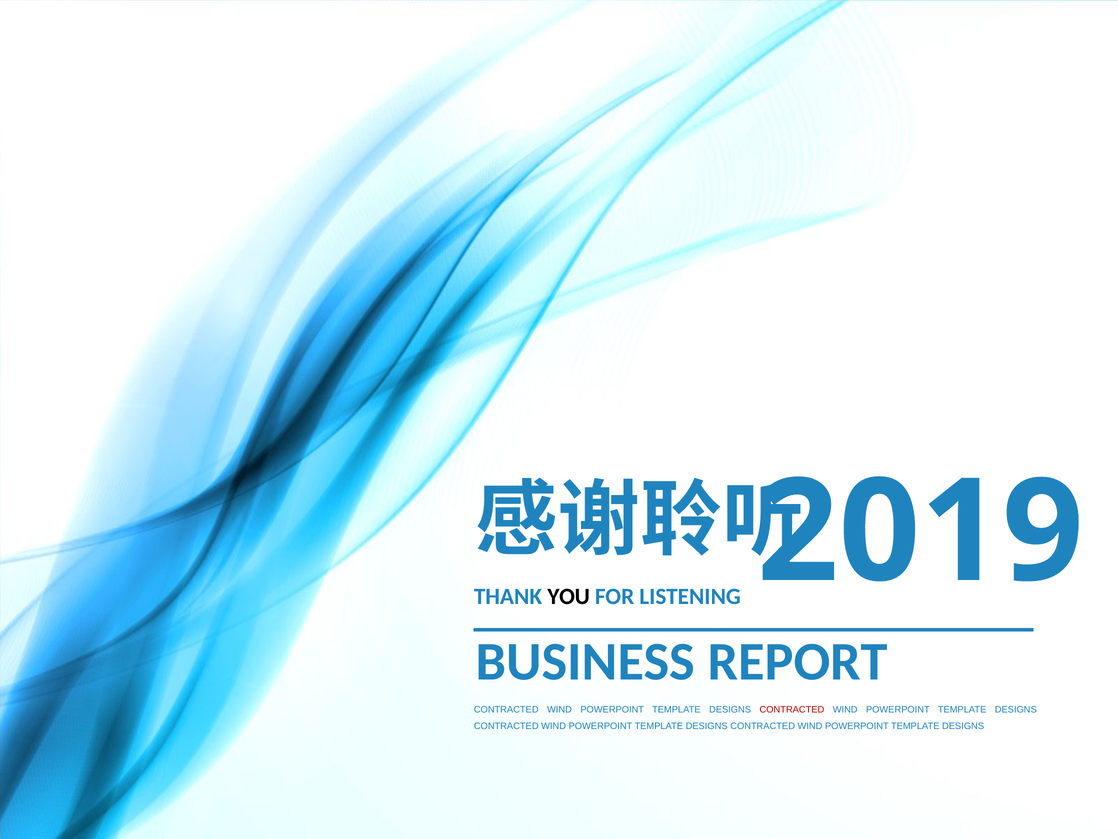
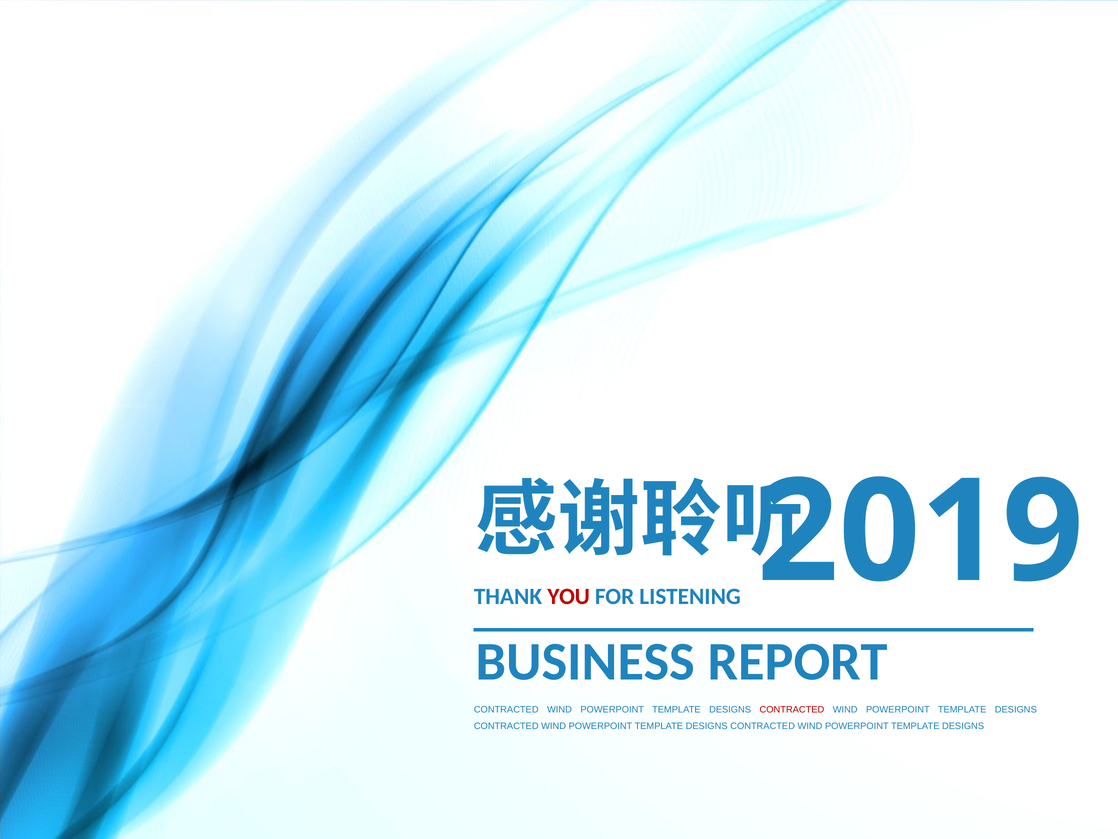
YOU colour: black -> red
